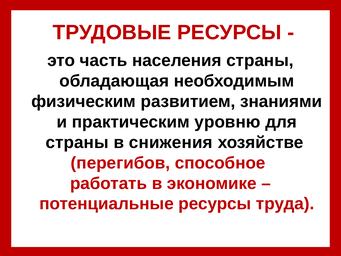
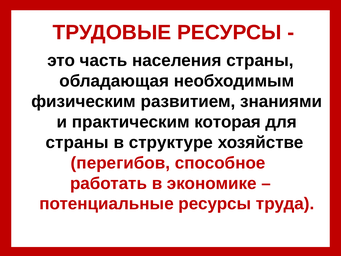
уровню: уровню -> которая
снижения: снижения -> структуре
